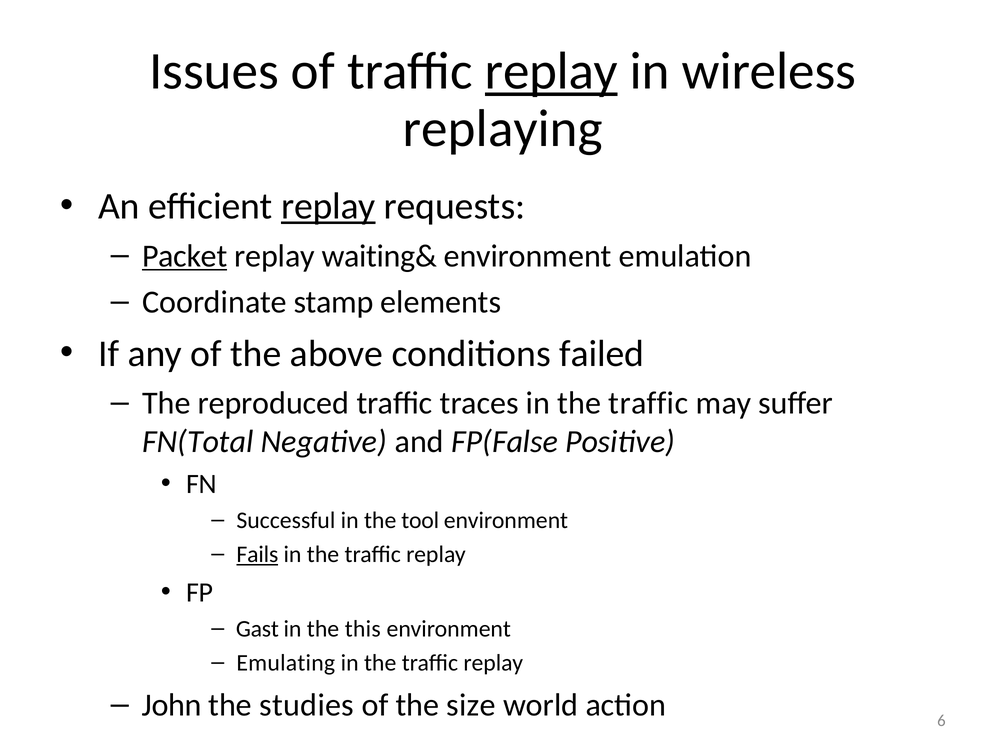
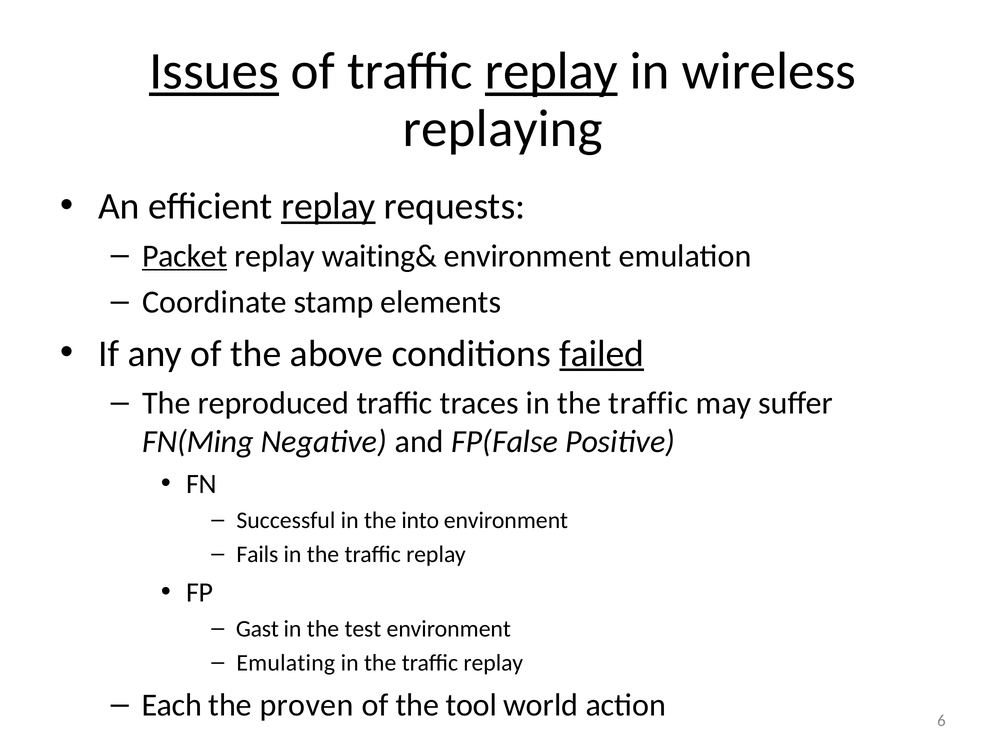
Issues underline: none -> present
failed underline: none -> present
FN(Total: FN(Total -> FN(Ming
tool: tool -> into
Fails underline: present -> none
this: this -> test
John: John -> Each
studies: studies -> proven
size: size -> tool
